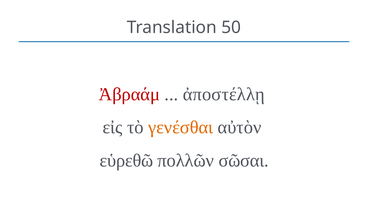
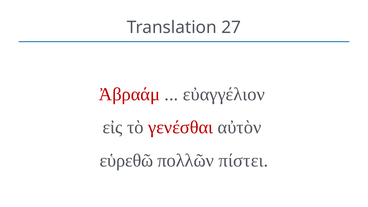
50: 50 -> 27
ἀποστέλλῃ: ἀποστέλλῃ -> εὐαγγέλιον
γενέσθαι colour: orange -> red
σῶσαι: σῶσαι -> πίστει
